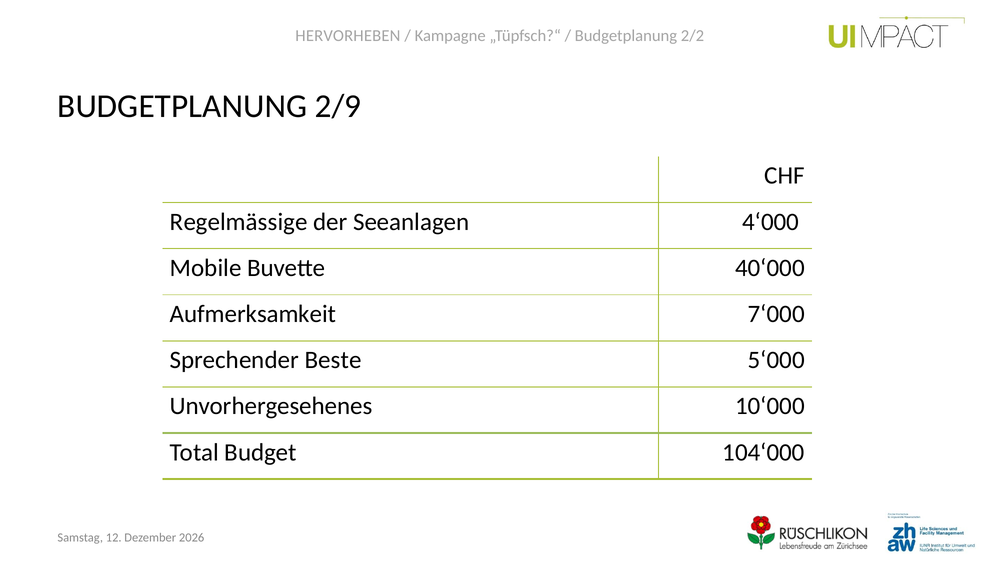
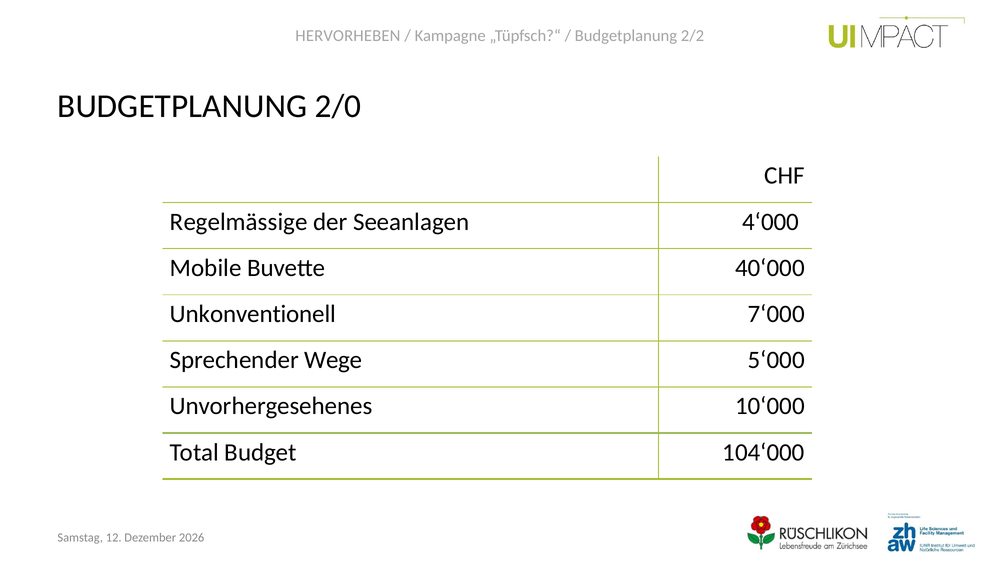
2/9: 2/9 -> 2/0
Aufmerksamkeit: Aufmerksamkeit -> Unkonventionell
Beste: Beste -> Wege
